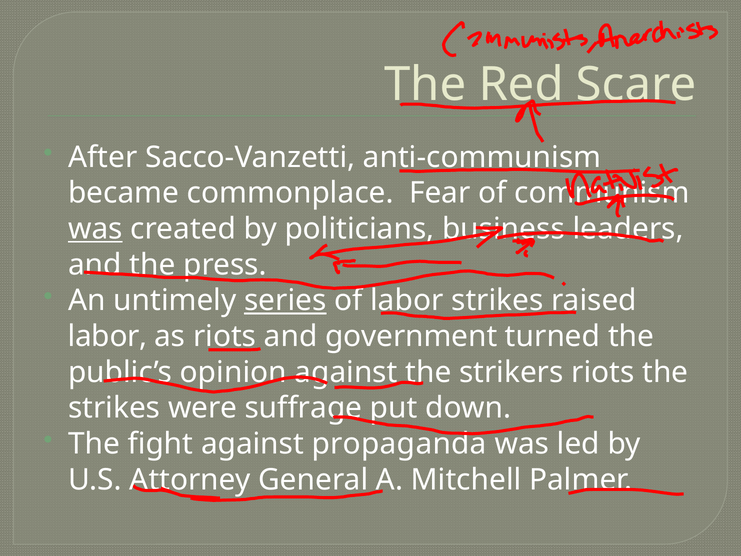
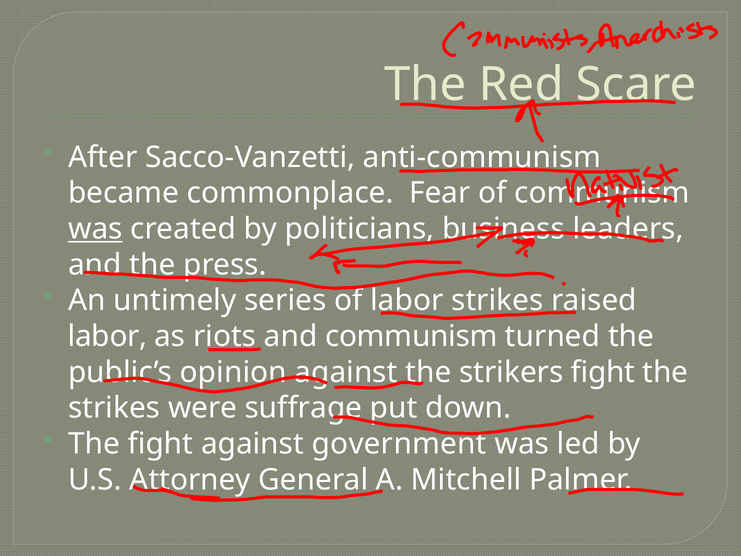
series underline: present -> none
and government: government -> communism
strikers riots: riots -> fight
propaganda: propaganda -> government
